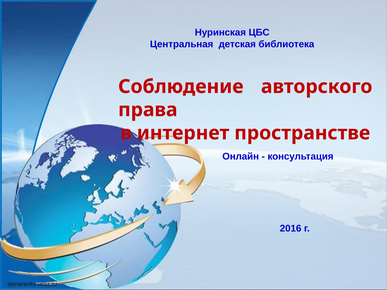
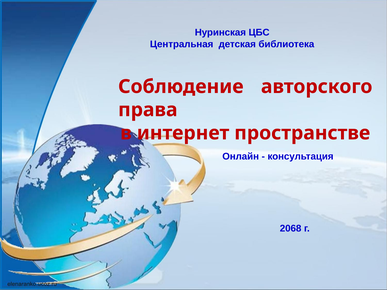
2016: 2016 -> 2068
